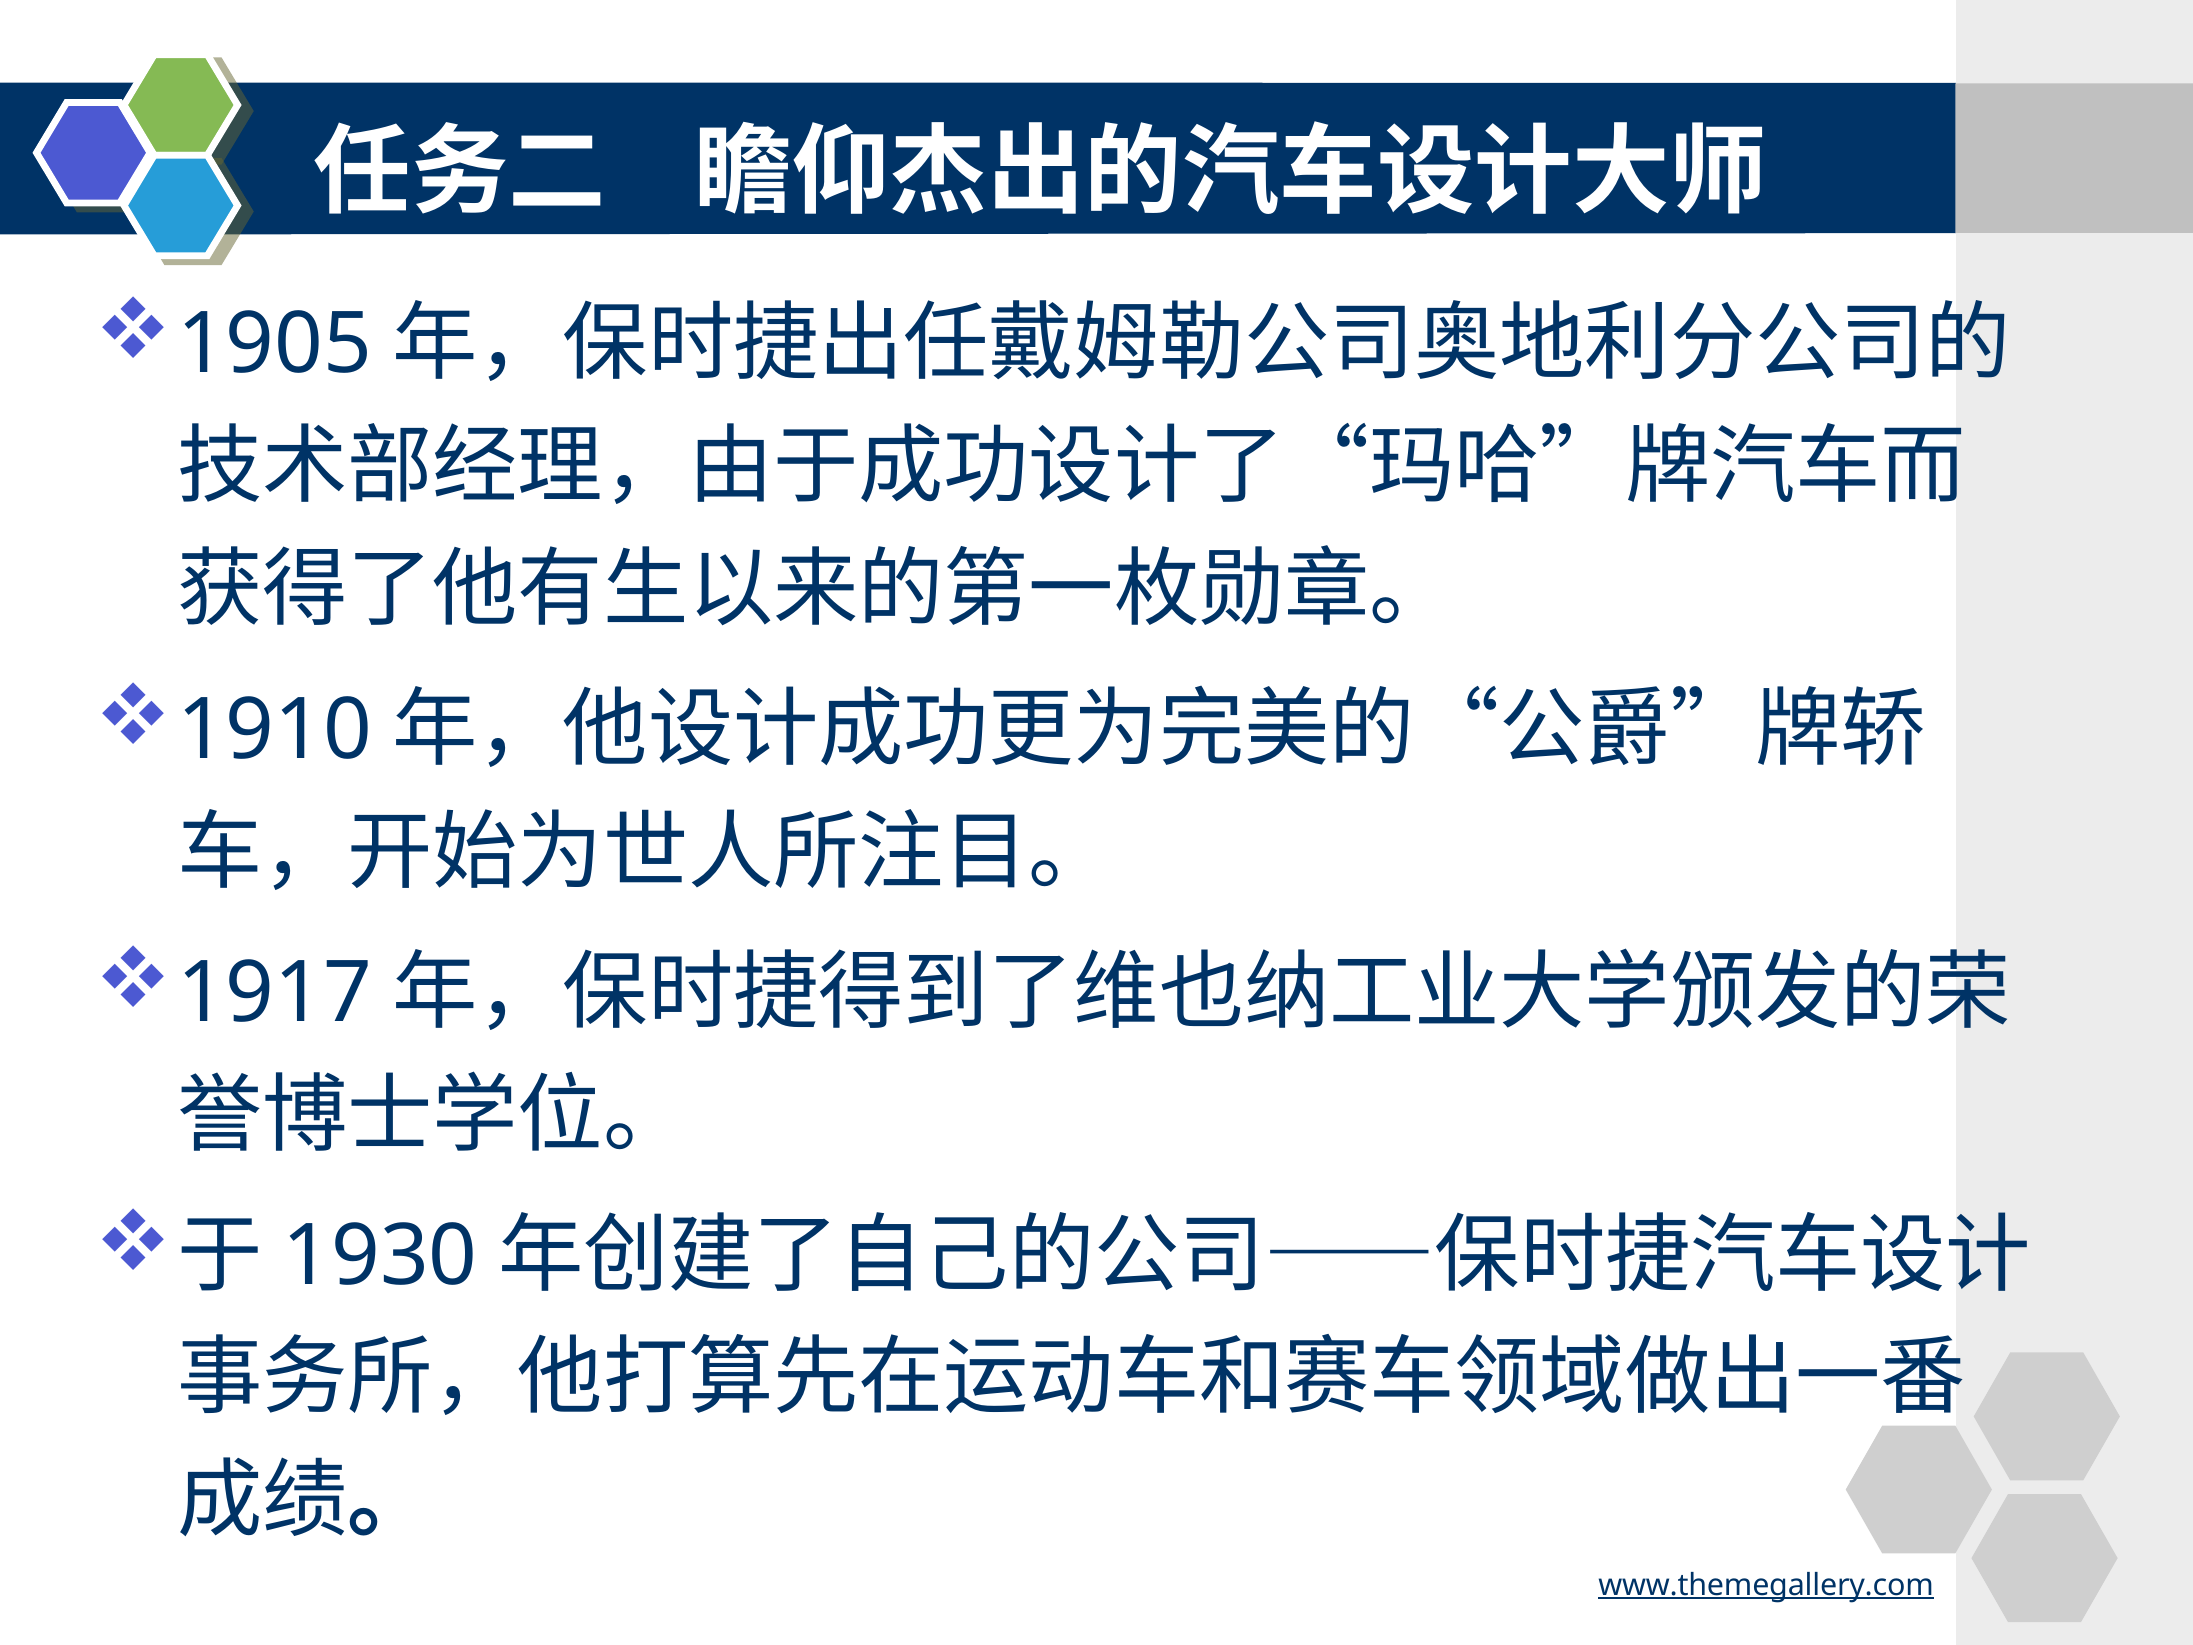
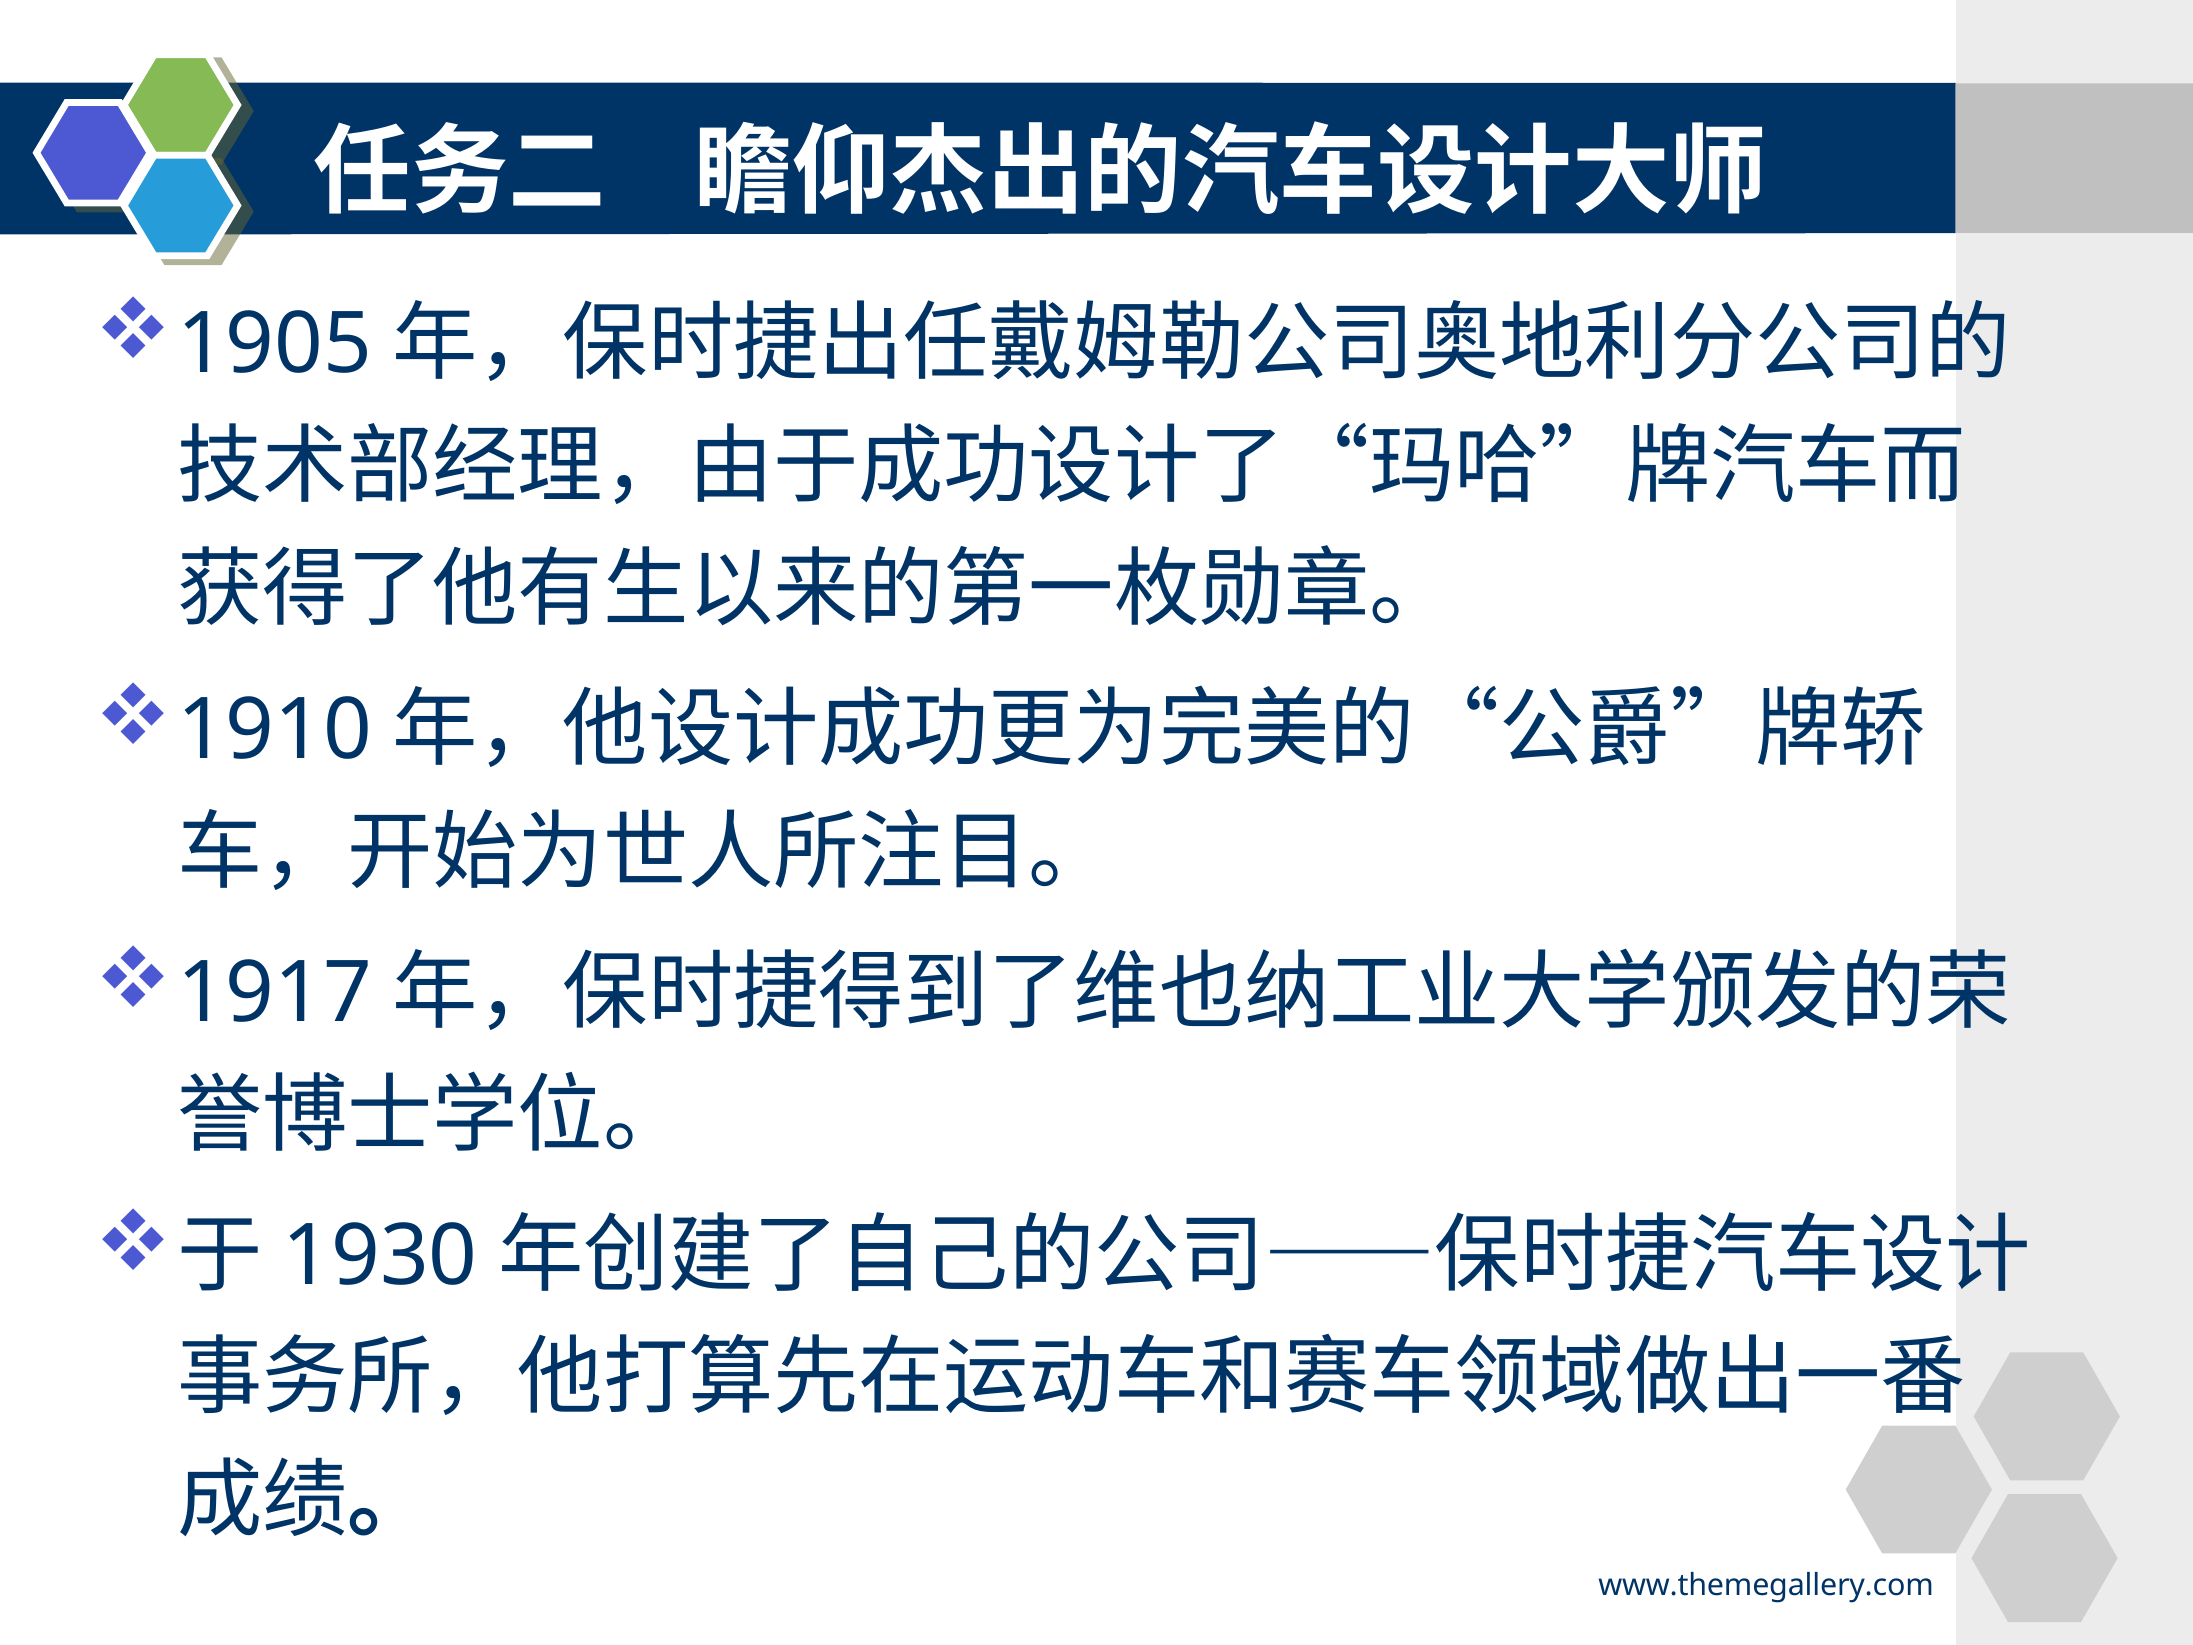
www.themegallery.com underline: present -> none
